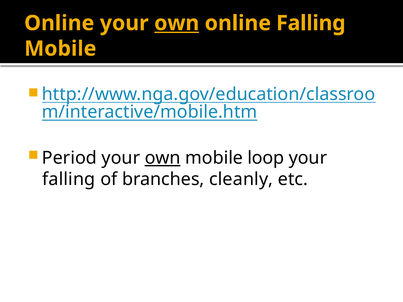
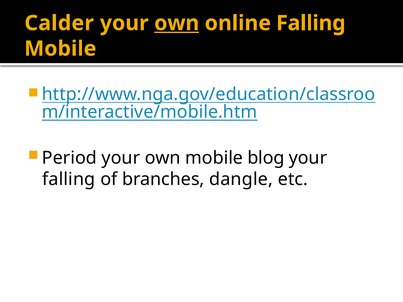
Online at (59, 23): Online -> Calder
own at (163, 158) underline: present -> none
loop: loop -> blog
cleanly: cleanly -> dangle
